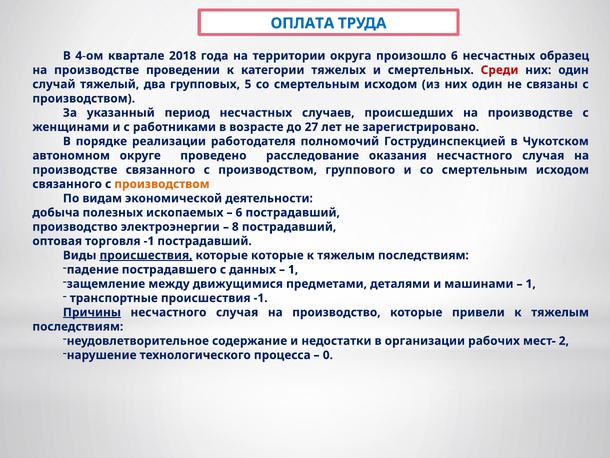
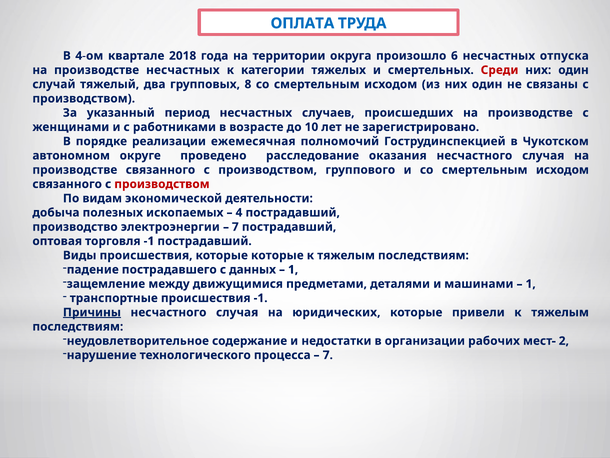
образец: образец -> отпуска
производстве проведении: проведении -> несчастных
5: 5 -> 8
27: 27 -> 10
работодателя: работодателя -> ежемесячная
производством at (162, 184) colour: orange -> red
6 at (239, 212): 6 -> 4
8 at (235, 227): 8 -> 7
происшествия at (146, 255) underline: present -> none
на производство: производство -> юридических
0 at (328, 355): 0 -> 7
